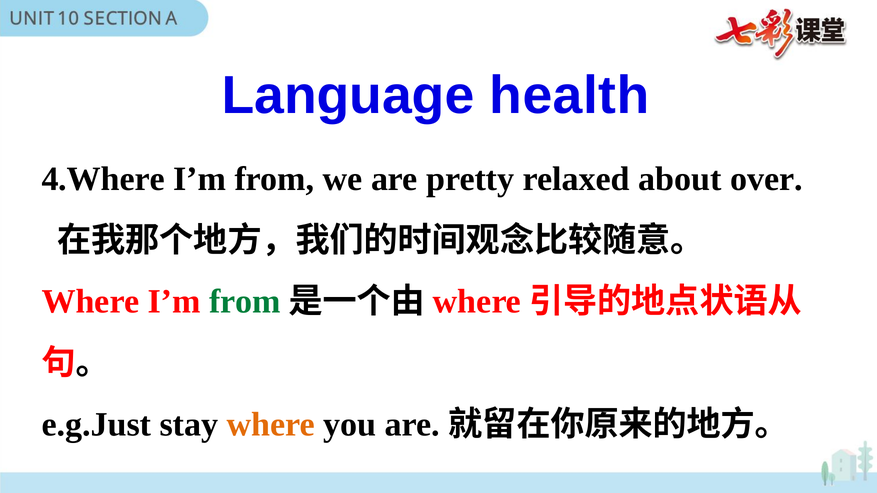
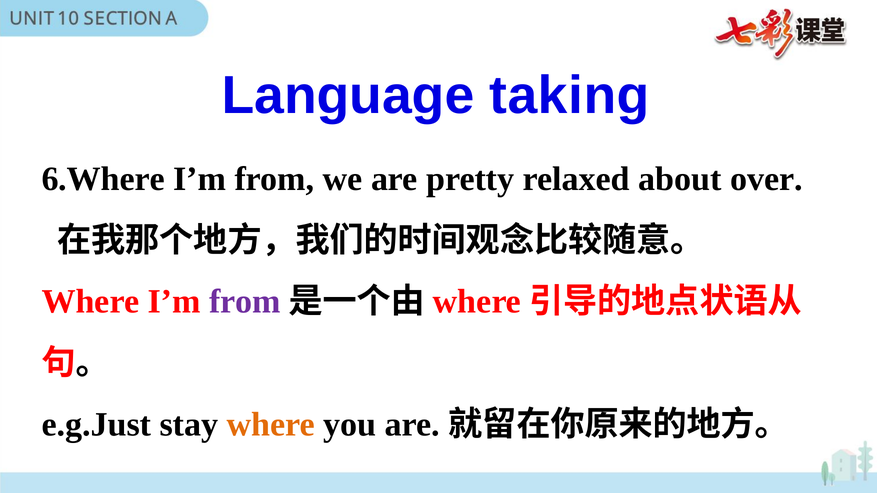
health: health -> taking
4.Where: 4.Where -> 6.Where
from at (245, 302) colour: green -> purple
